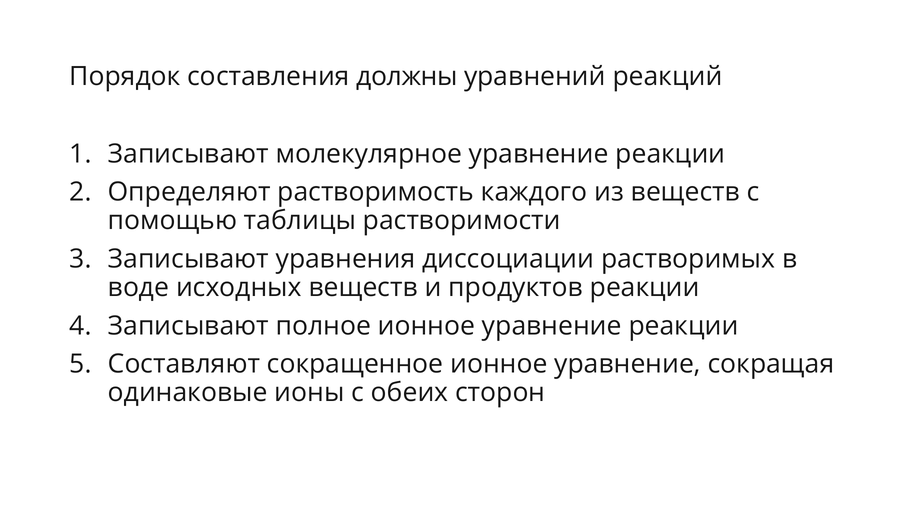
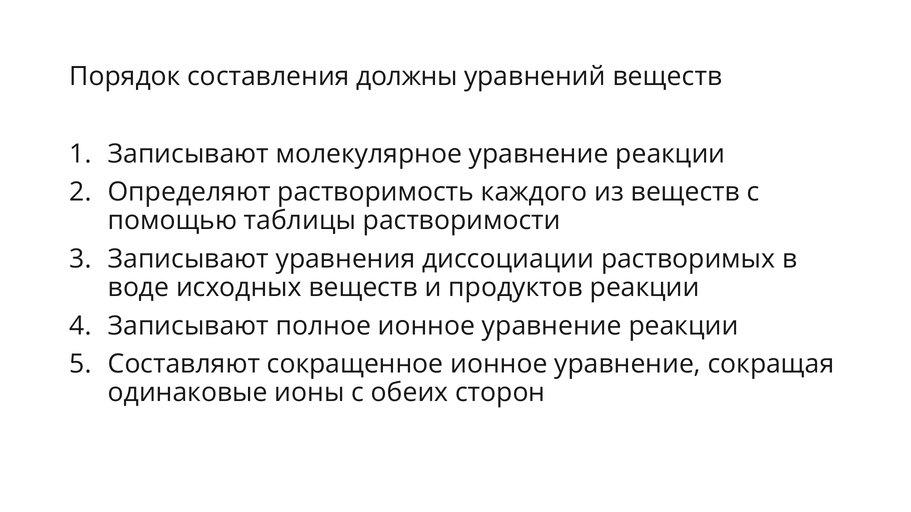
уравнений реакций: реакций -> веществ
